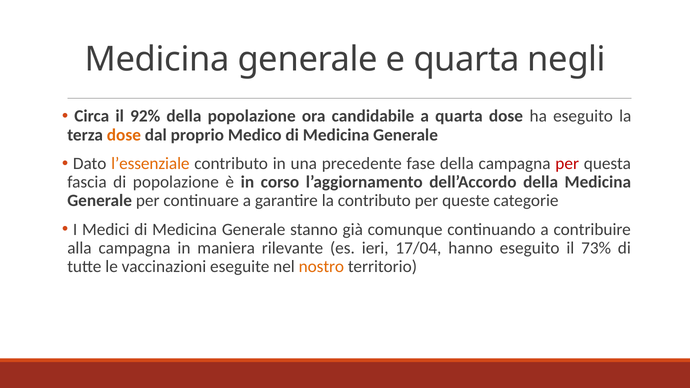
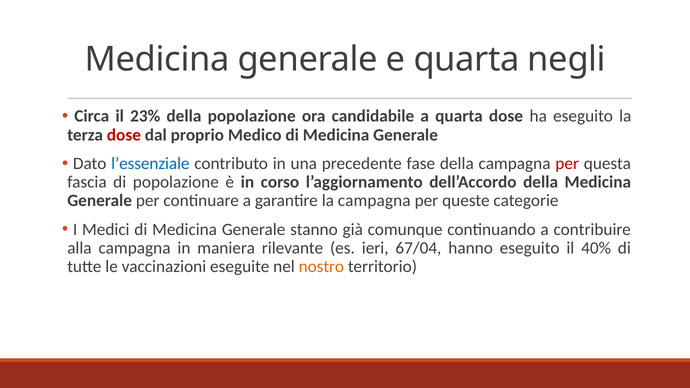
92%: 92% -> 23%
dose at (124, 135) colour: orange -> red
l’essenziale colour: orange -> blue
la contributo: contributo -> campagna
17/04: 17/04 -> 67/04
73%: 73% -> 40%
